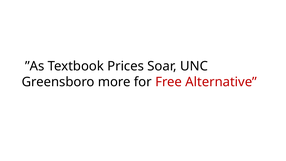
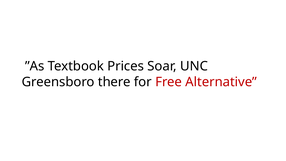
more: more -> there
